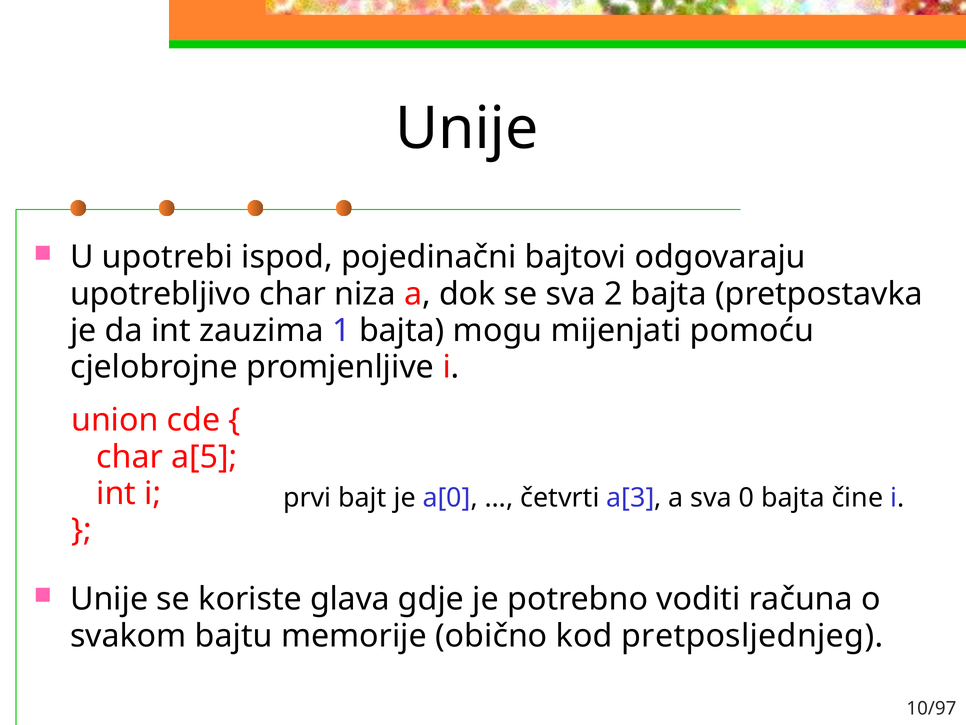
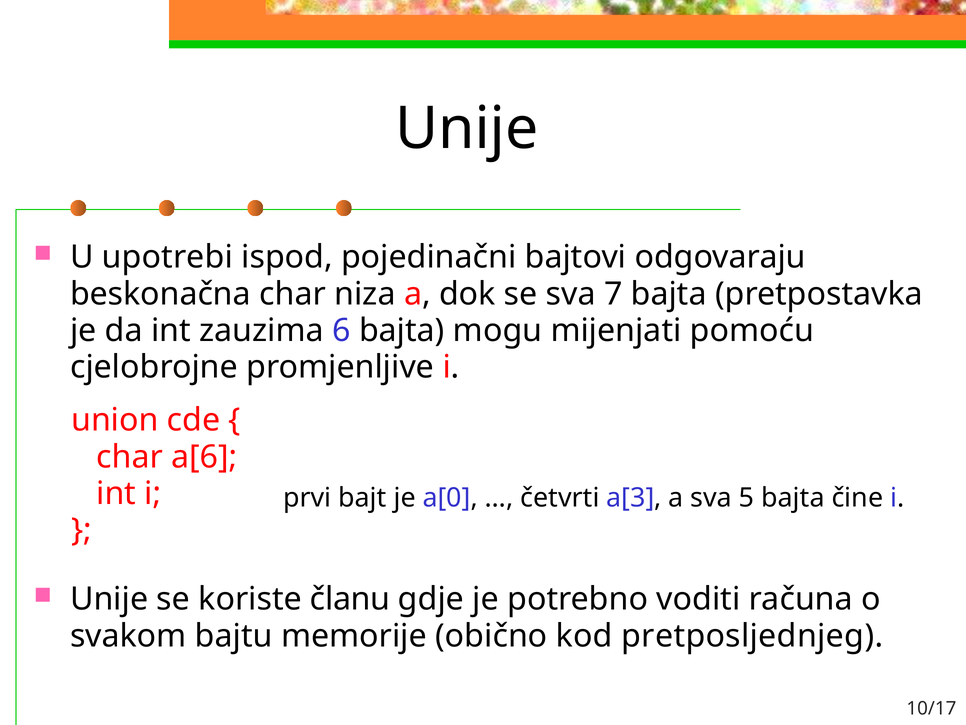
upotrebljivo: upotrebljivo -> beskonačna
2: 2 -> 7
1: 1 -> 6
a[5: a[5 -> a[6
0: 0 -> 5
glava: glava -> članu
10/97: 10/97 -> 10/17
